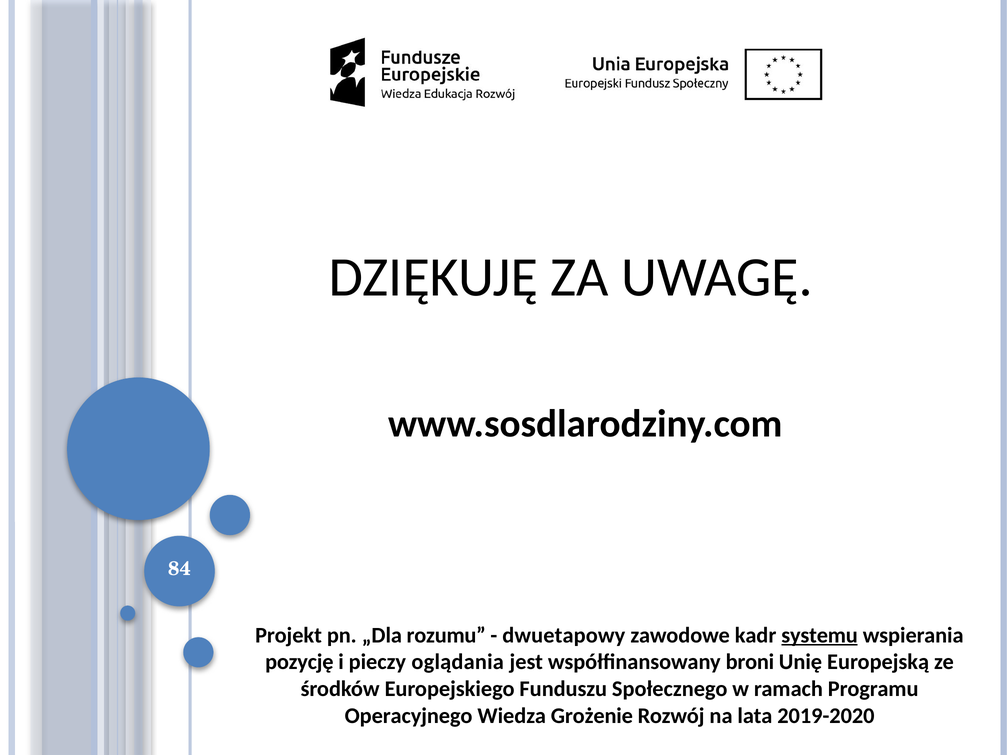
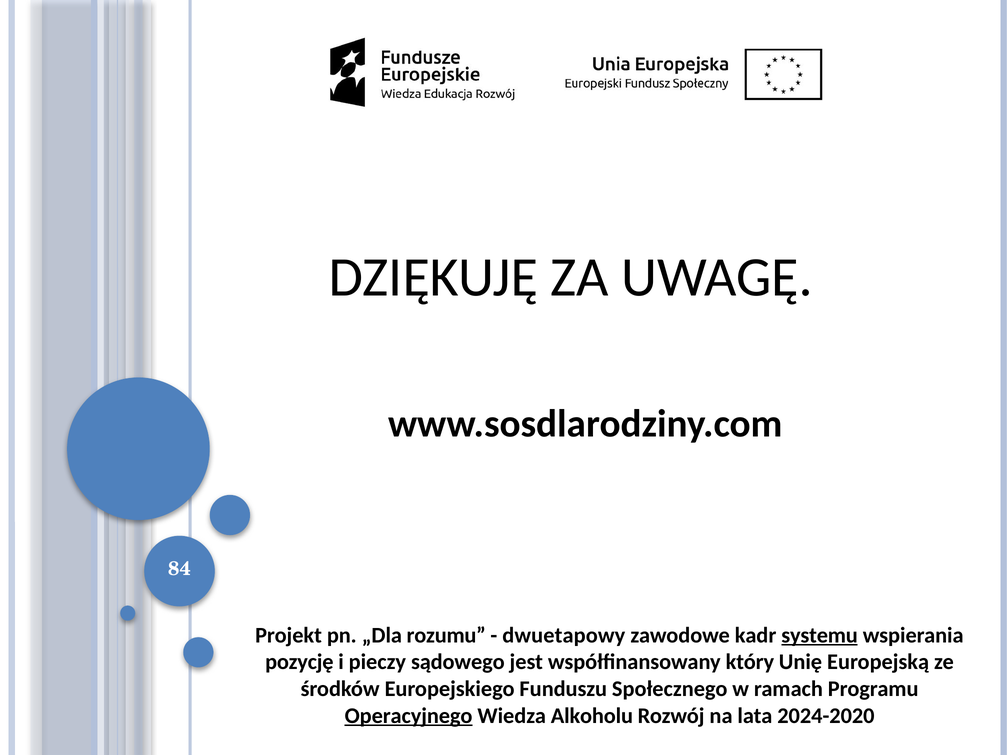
oglądania: oglądania -> sądowego
broni: broni -> który
Operacyjnego underline: none -> present
Grożenie: Grożenie -> Alkoholu
2019-2020: 2019-2020 -> 2024-2020
